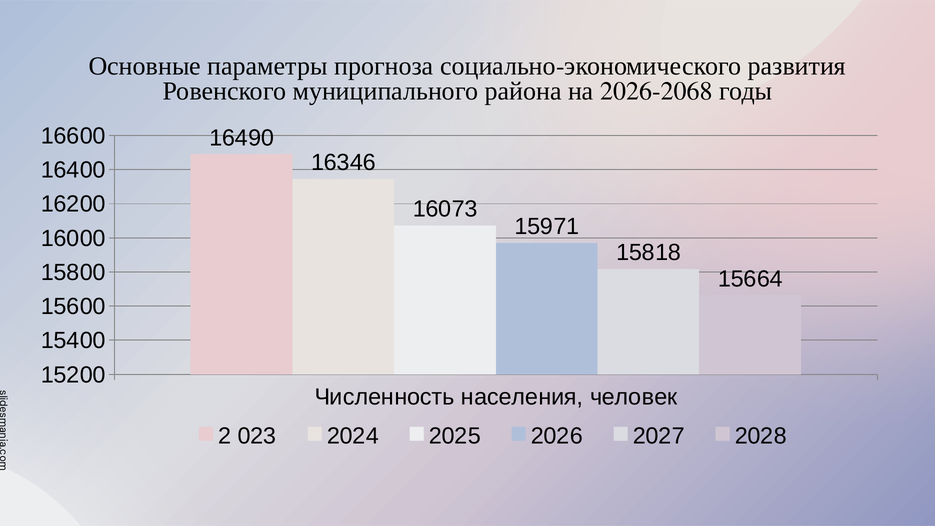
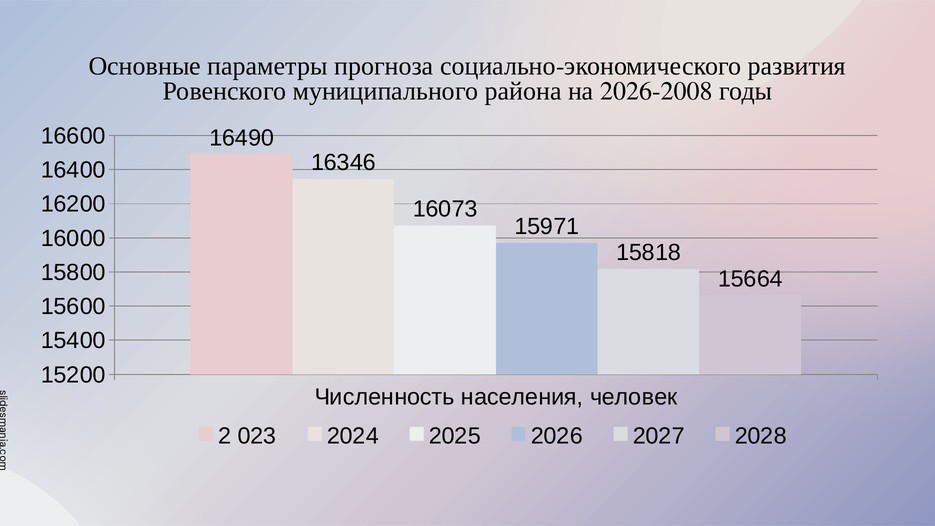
2026-2068: 2026-2068 -> 2026-2008
